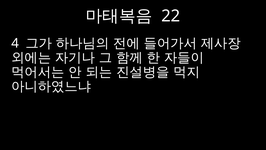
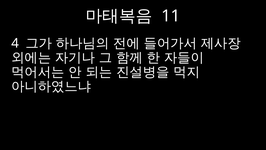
22: 22 -> 11
